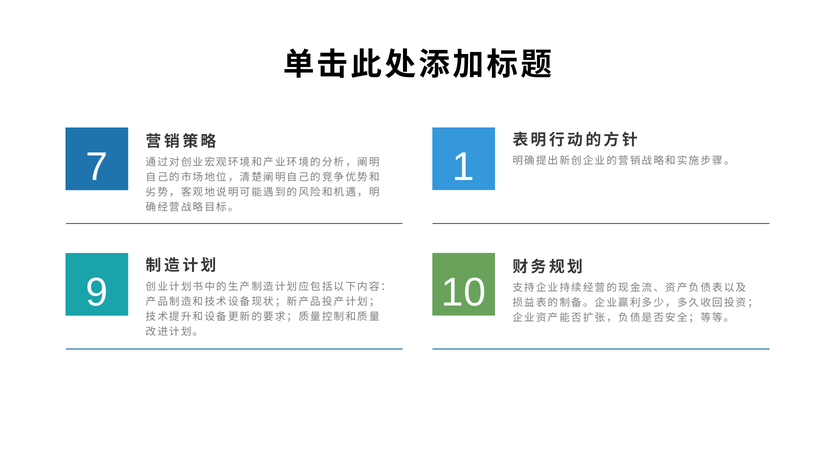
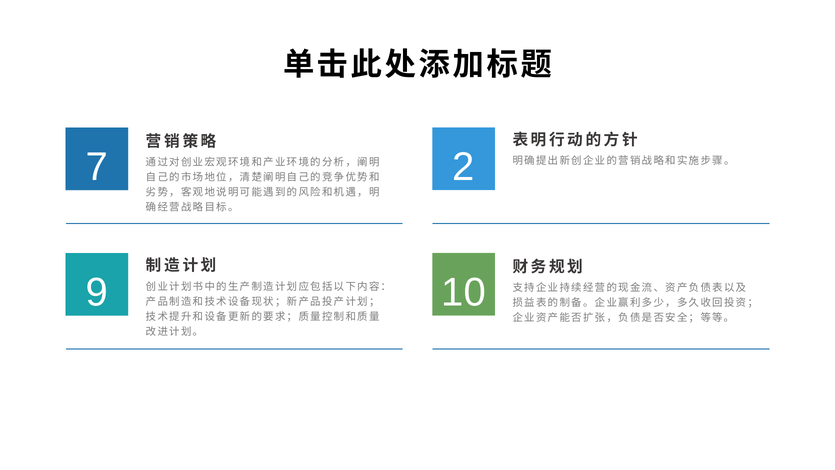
1: 1 -> 2
